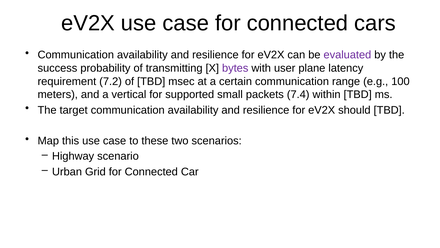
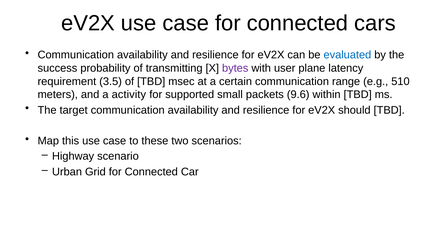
evaluated colour: purple -> blue
7.2: 7.2 -> 3.5
100: 100 -> 510
vertical: vertical -> activity
7.4: 7.4 -> 9.6
